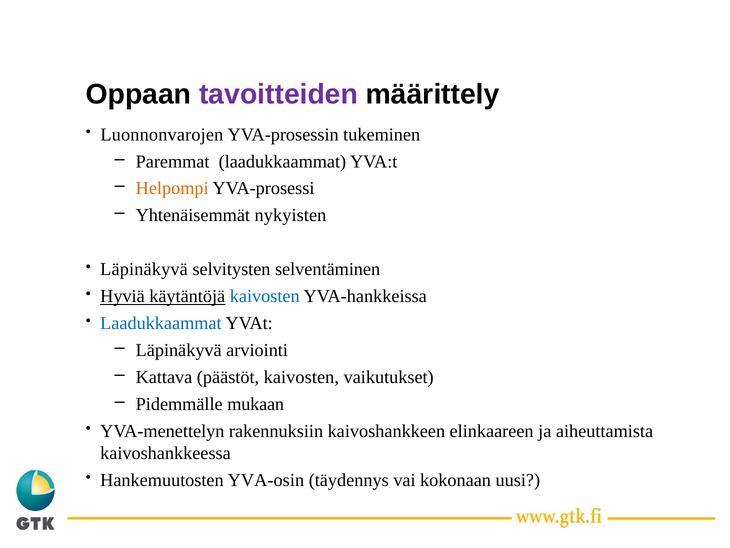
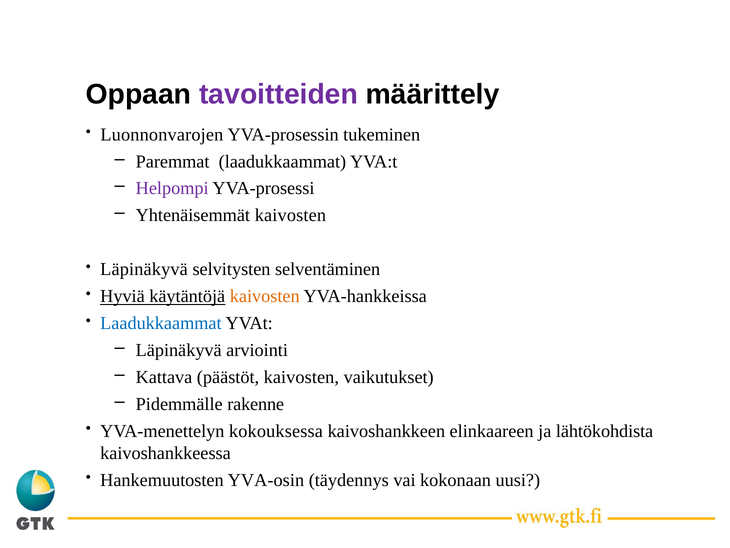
Helpompi colour: orange -> purple
Yhtenäisemmät nykyisten: nykyisten -> kaivosten
kaivosten at (265, 296) colour: blue -> orange
mukaan: mukaan -> rakenne
rakennuksiin: rakennuksiin -> kokouksessa
aiheuttamista: aiheuttamista -> lähtökohdista
